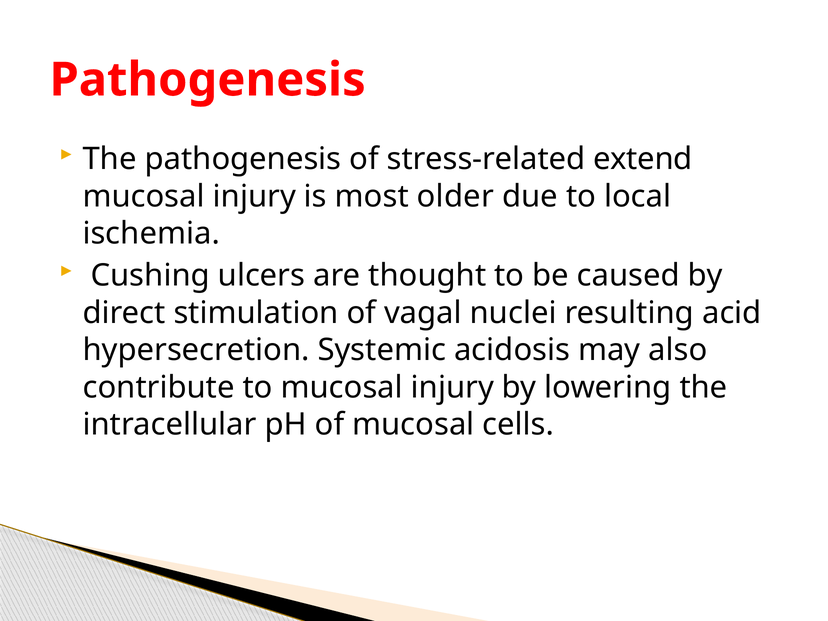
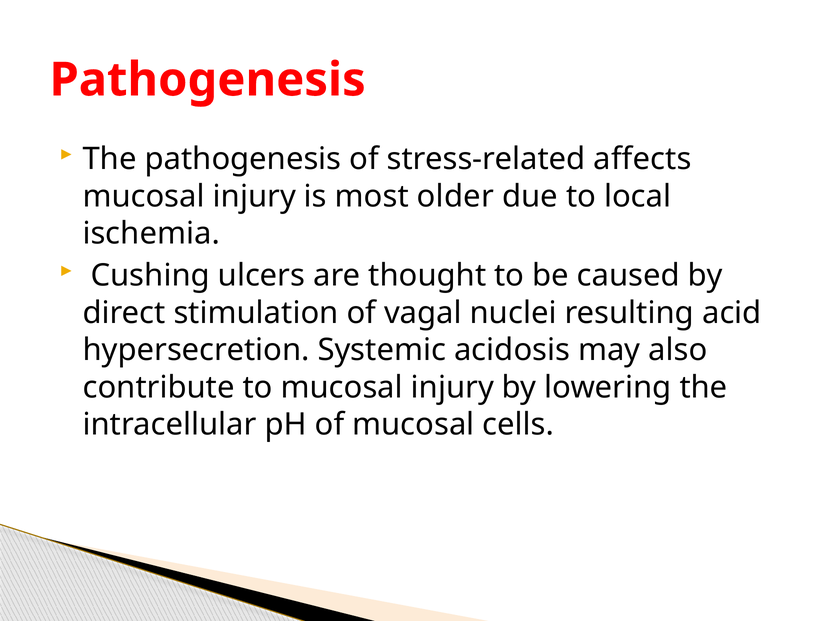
extend: extend -> affects
